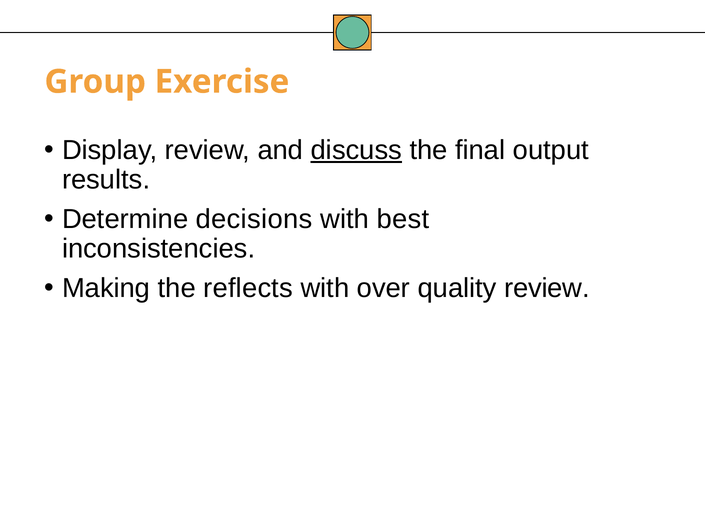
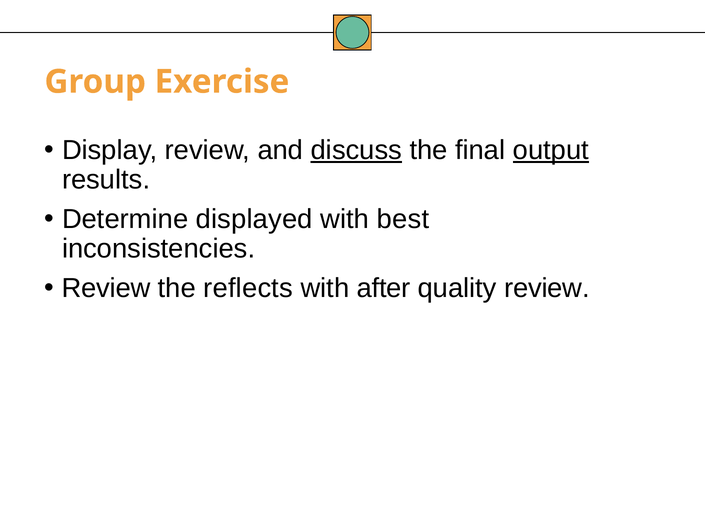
output underline: none -> present
decisions: decisions -> displayed
Making at (106, 288): Making -> Review
over: over -> after
